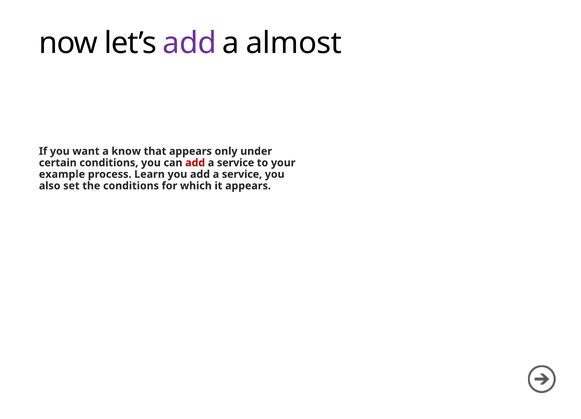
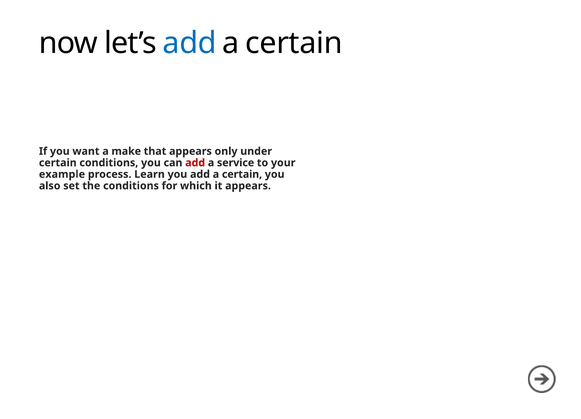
add at (190, 43) colour: purple -> blue
almost at (294, 43): almost -> certain
know: know -> make
you add a service: service -> certain
